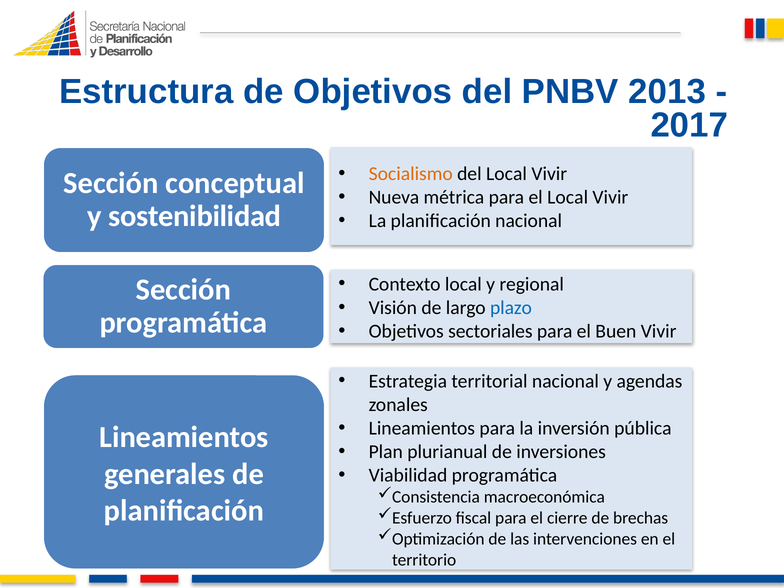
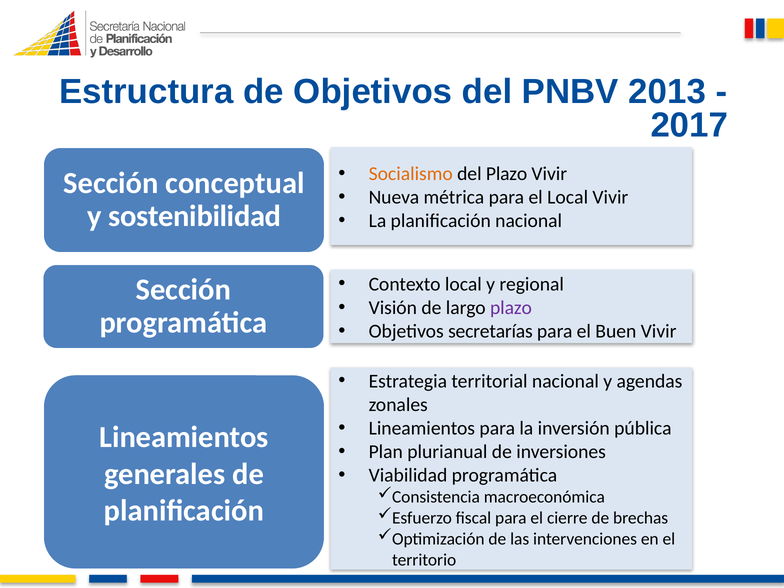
del Local: Local -> Plazo
plazo at (511, 308) colour: blue -> purple
sectoriales: sectoriales -> secretarías
